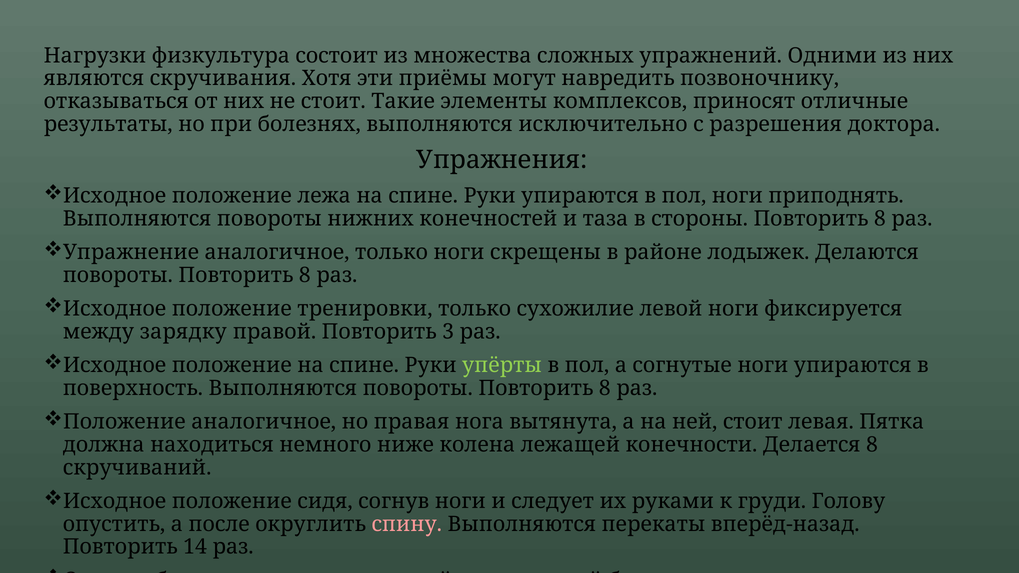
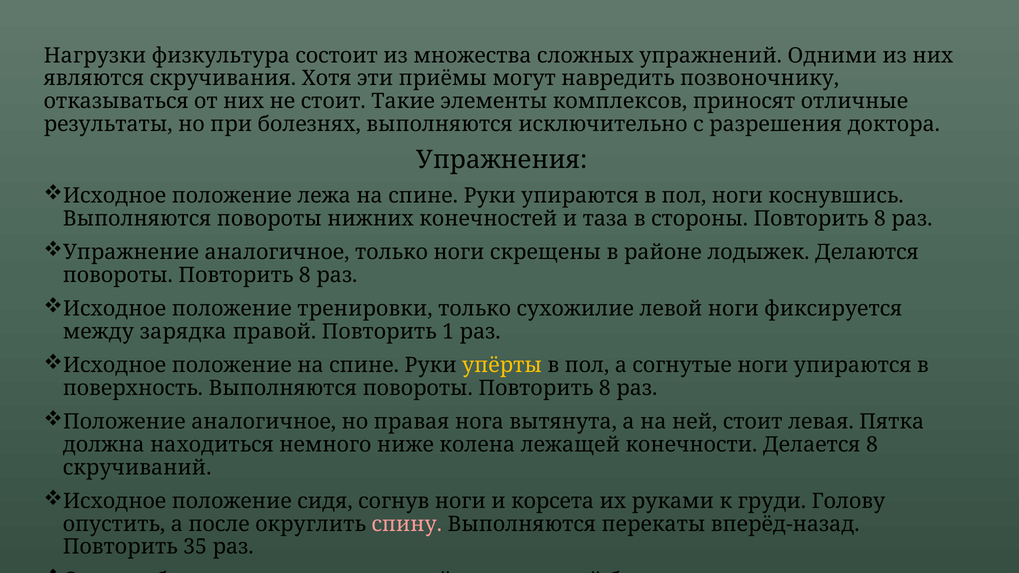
приподнять: приподнять -> коснувшись
зарядку: зарядку -> зарядка
3: 3 -> 1
упёрты colour: light green -> yellow
следует: следует -> корсета
14: 14 -> 35
